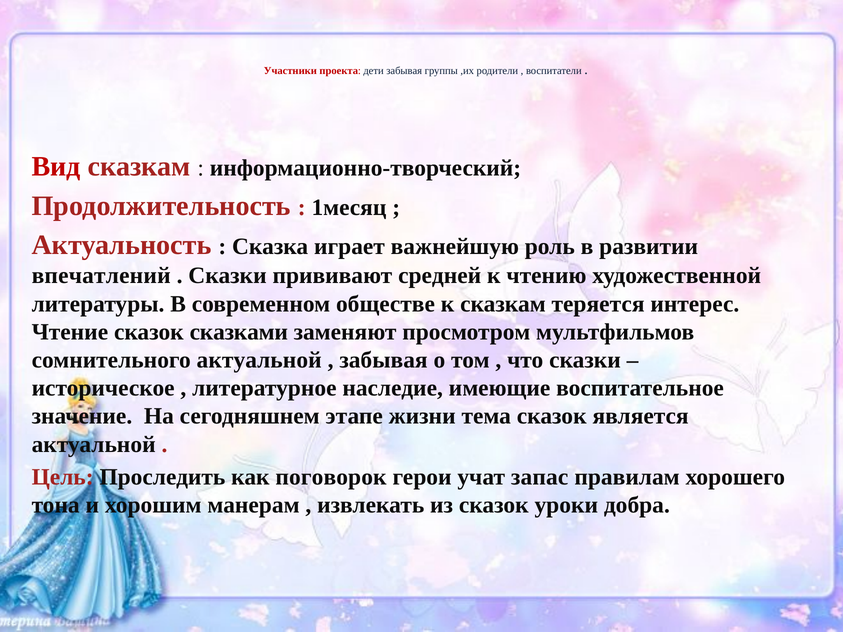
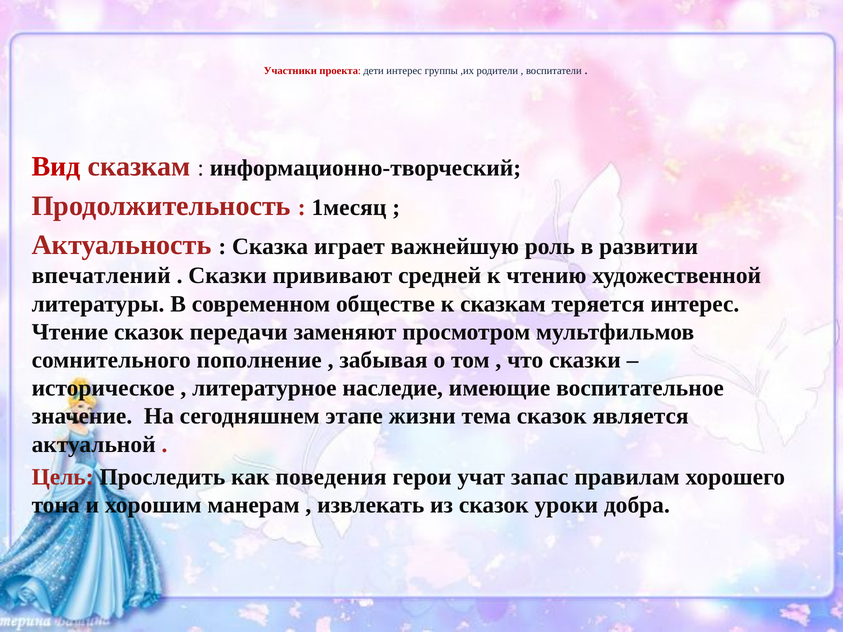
дети забывая: забывая -> интерес
сказками: сказками -> передачи
сомнительного актуальной: актуальной -> пополнение
поговорок: поговорок -> поведения
